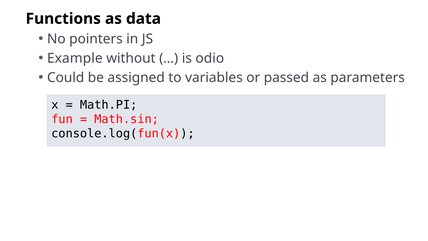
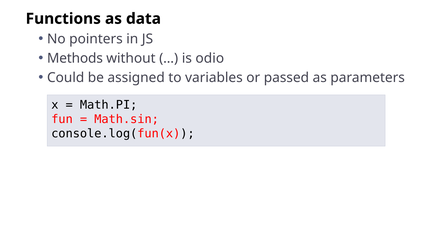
Example: Example -> Methods
